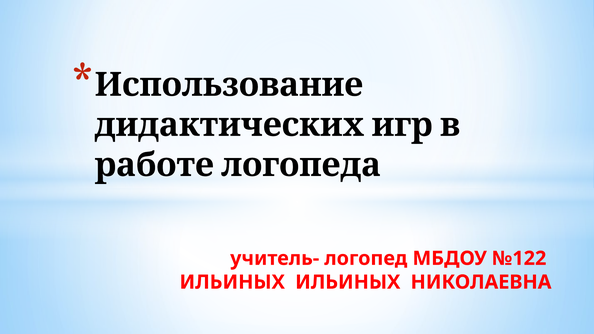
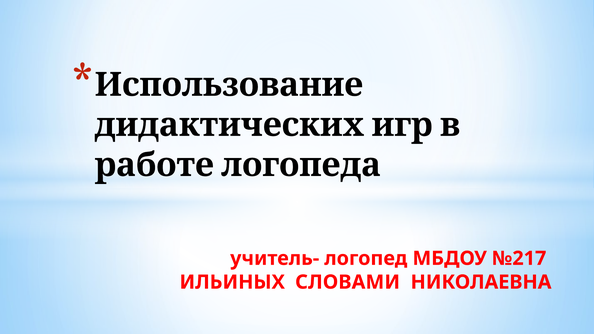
№122: №122 -> №217
ИЛЬИНЫХ ИЛЬИНЫХ: ИЛЬИНЫХ -> СЛОВАМИ
